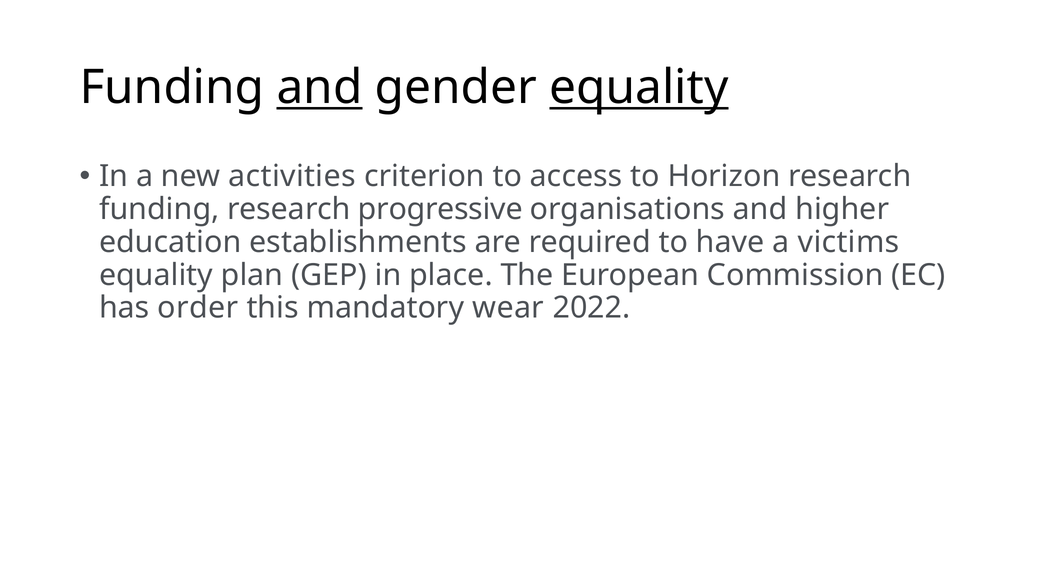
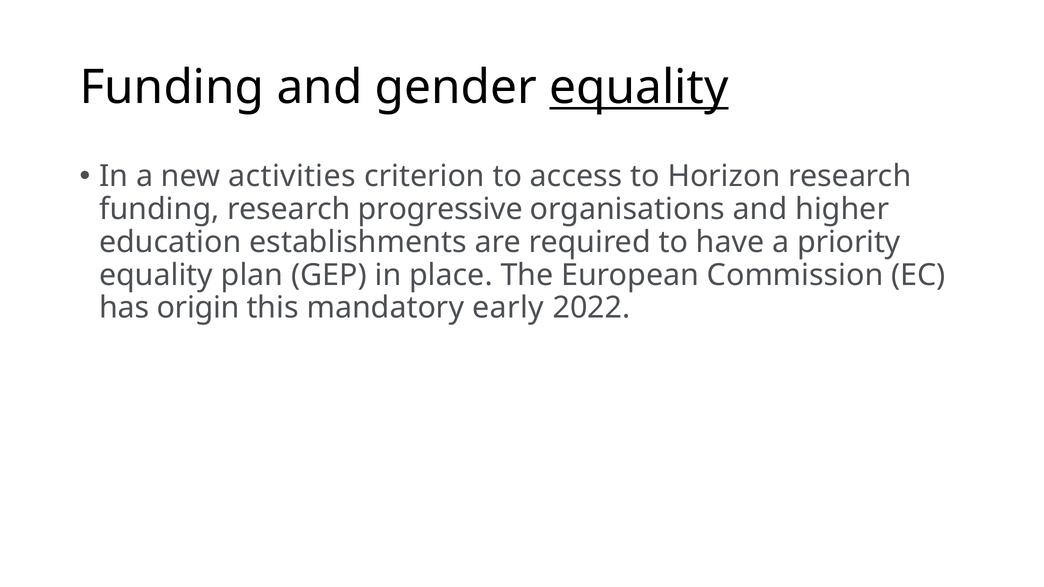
and at (320, 88) underline: present -> none
victims: victims -> priority
order: order -> origin
wear: wear -> early
